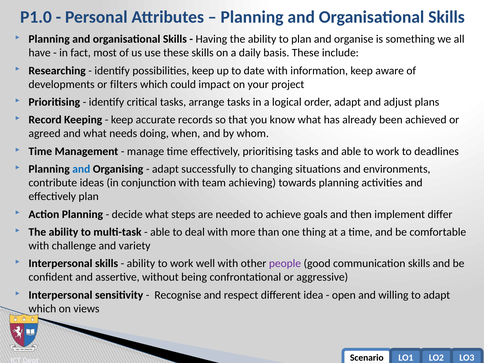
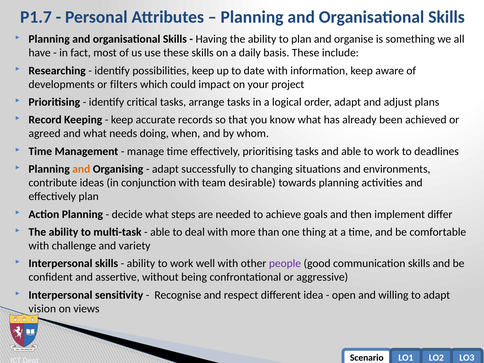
P1.0: P1.0 -> P1.7
and at (81, 169) colour: blue -> orange
achieving: achieving -> desirable
which at (42, 309): which -> vision
